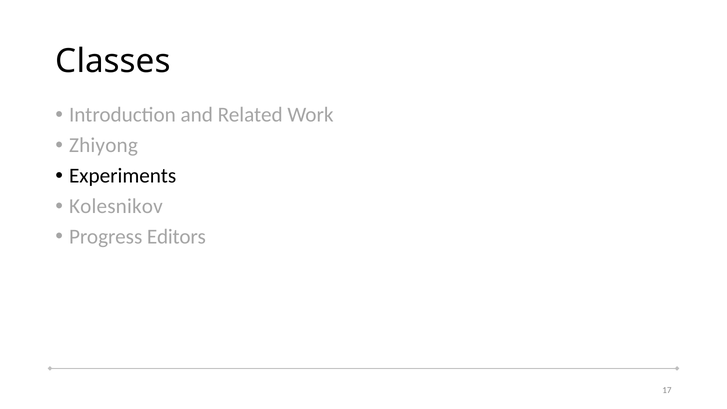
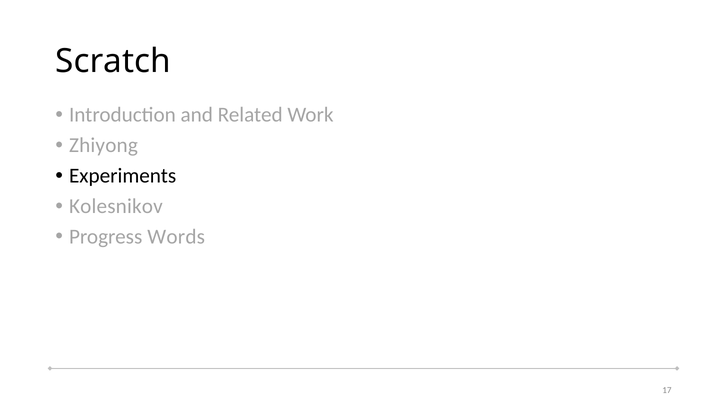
Classes: Classes -> Scratch
Editors: Editors -> Words
